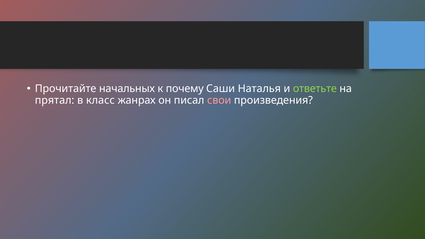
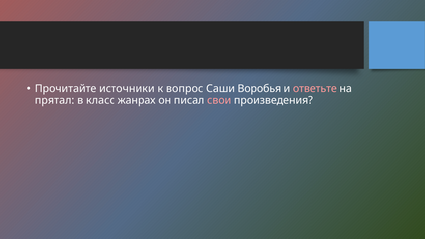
начальных: начальных -> источники
почему: почему -> вопрос
Наталья: Наталья -> Воробья
ответьте colour: light green -> pink
